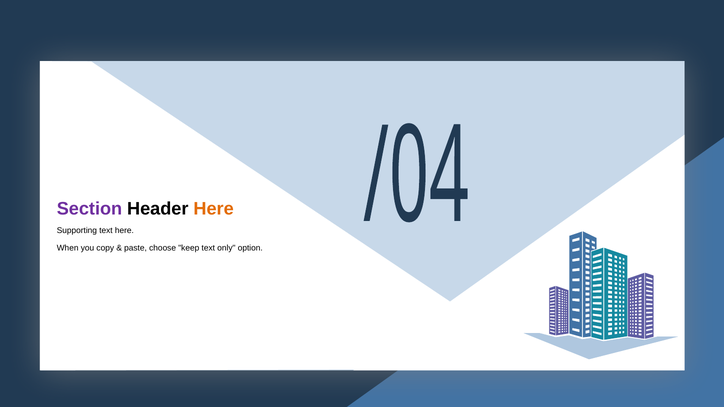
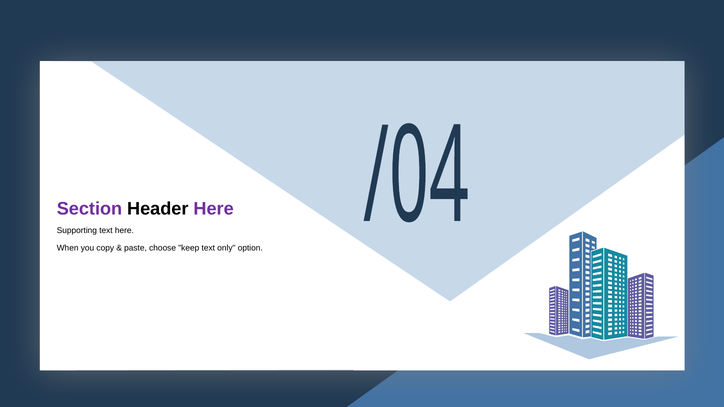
Here at (214, 209) colour: orange -> purple
